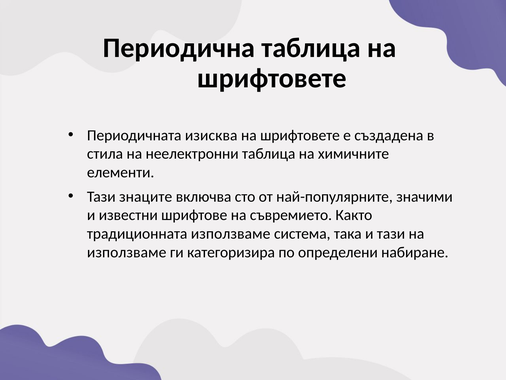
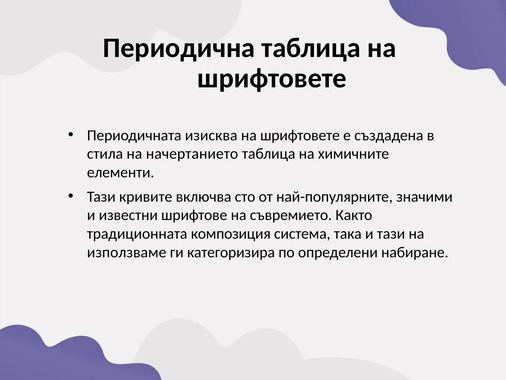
неелектронни: неелектронни -> начертанието
знаците: знаците -> кривите
традиционната използваме: използваме -> композиция
